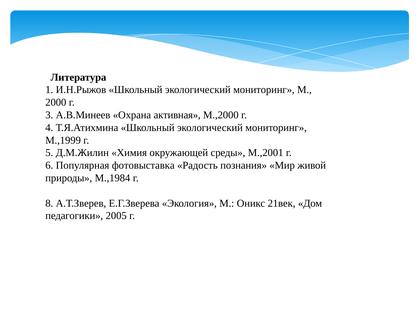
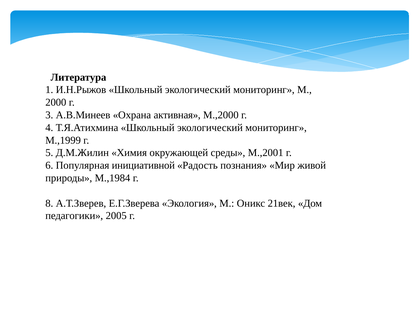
фотовыставка: фотовыставка -> инициативной
